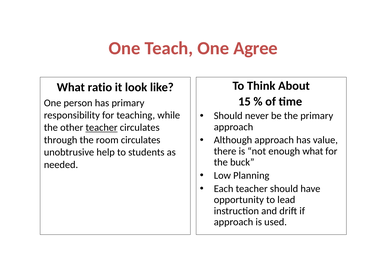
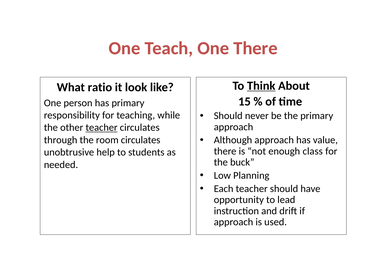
One Agree: Agree -> There
Think underline: none -> present
enough what: what -> class
